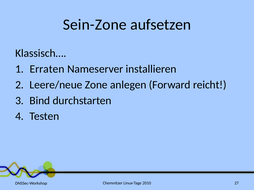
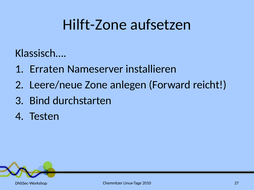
Sein-Zone: Sein-Zone -> Hilft-Zone
